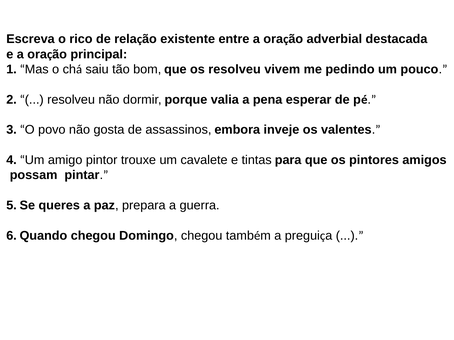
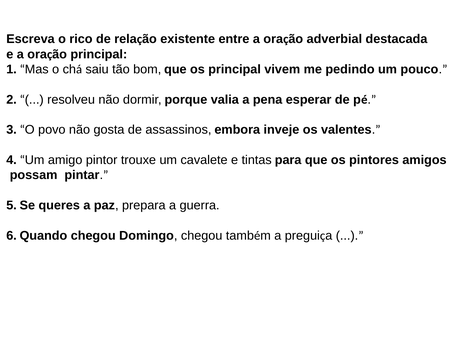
os resolveu: resolveu -> principal
